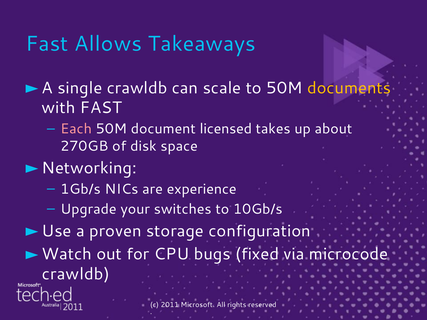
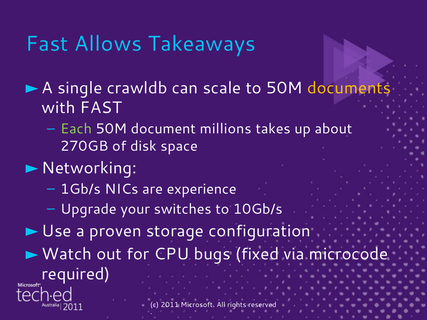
Each colour: pink -> light green
licensed: licensed -> millions
crawldb at (76, 274): crawldb -> required
